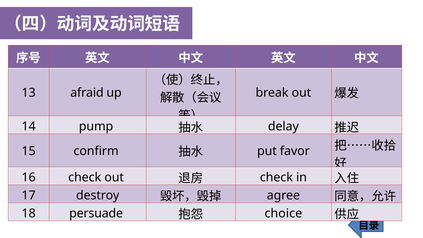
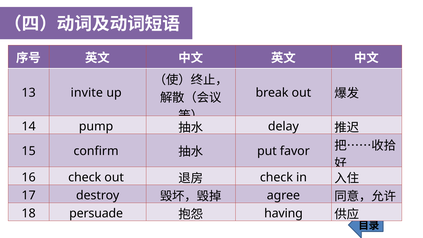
afraid: afraid -> invite
choice: choice -> having
